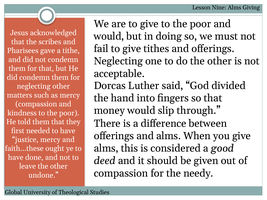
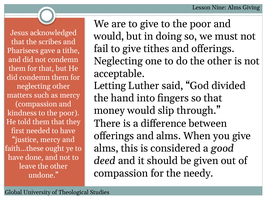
Dorcas: Dorcas -> Letting
